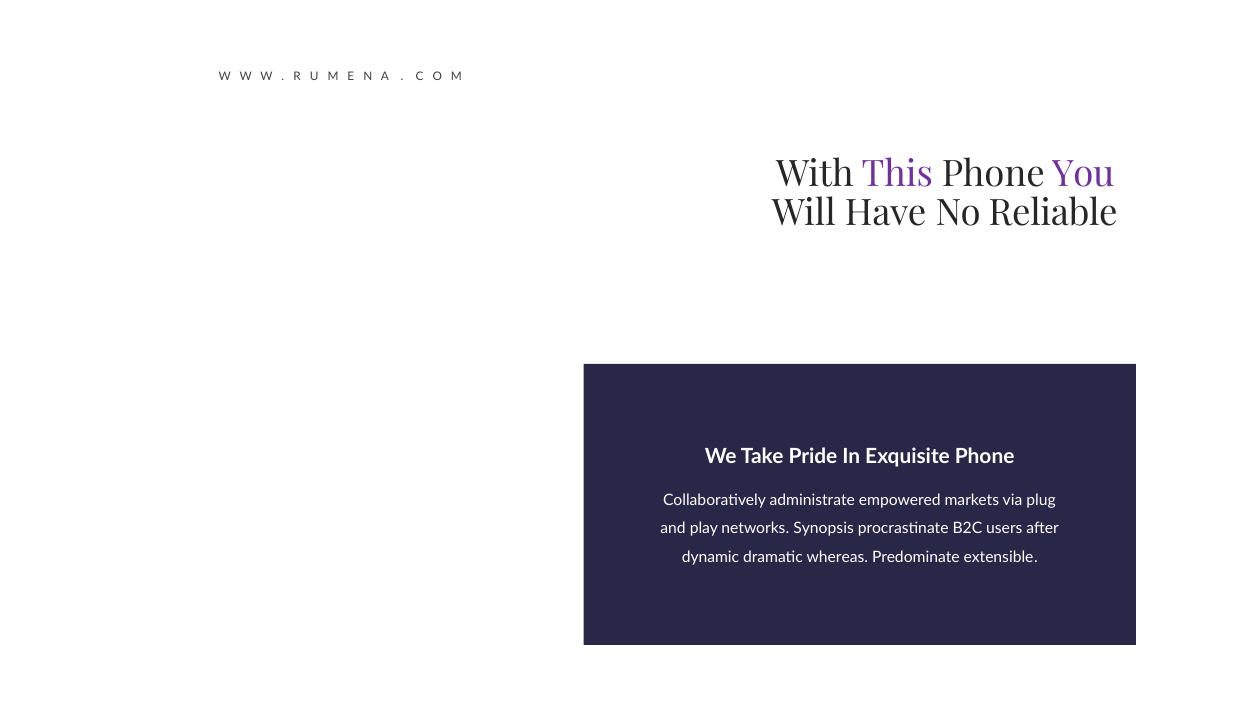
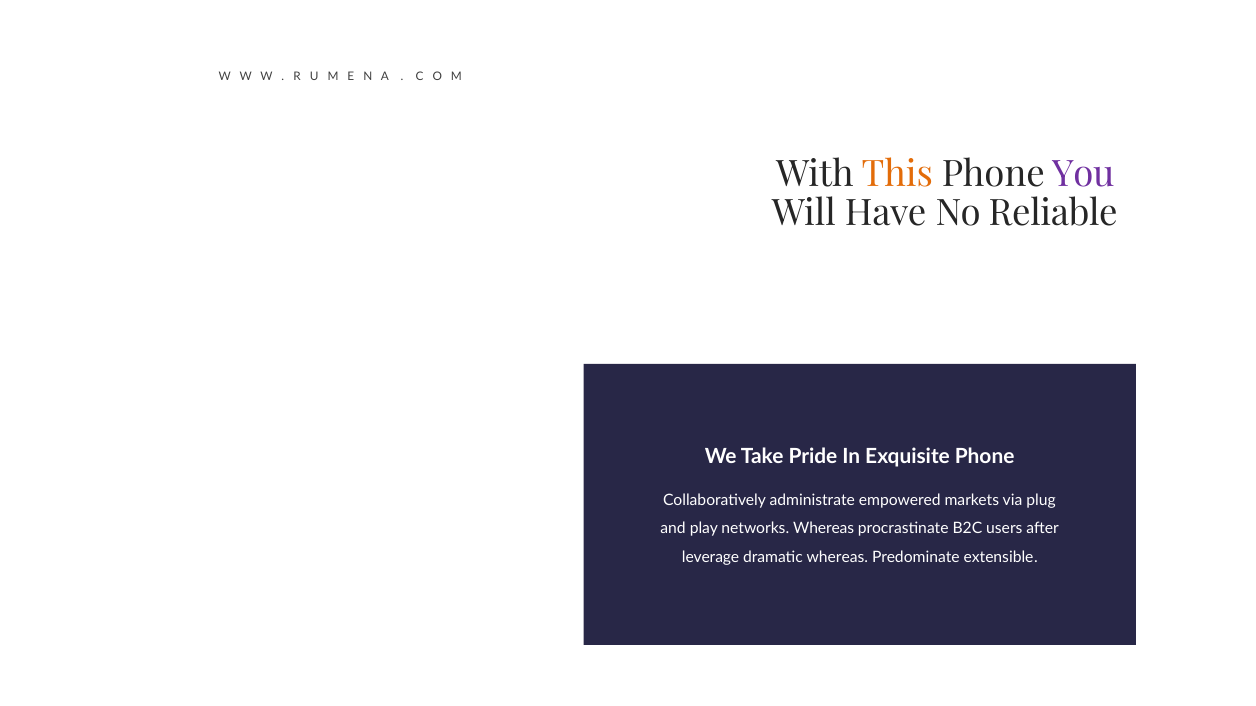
This colour: purple -> orange
networks Synopsis: Synopsis -> Whereas
dynamic: dynamic -> leverage
